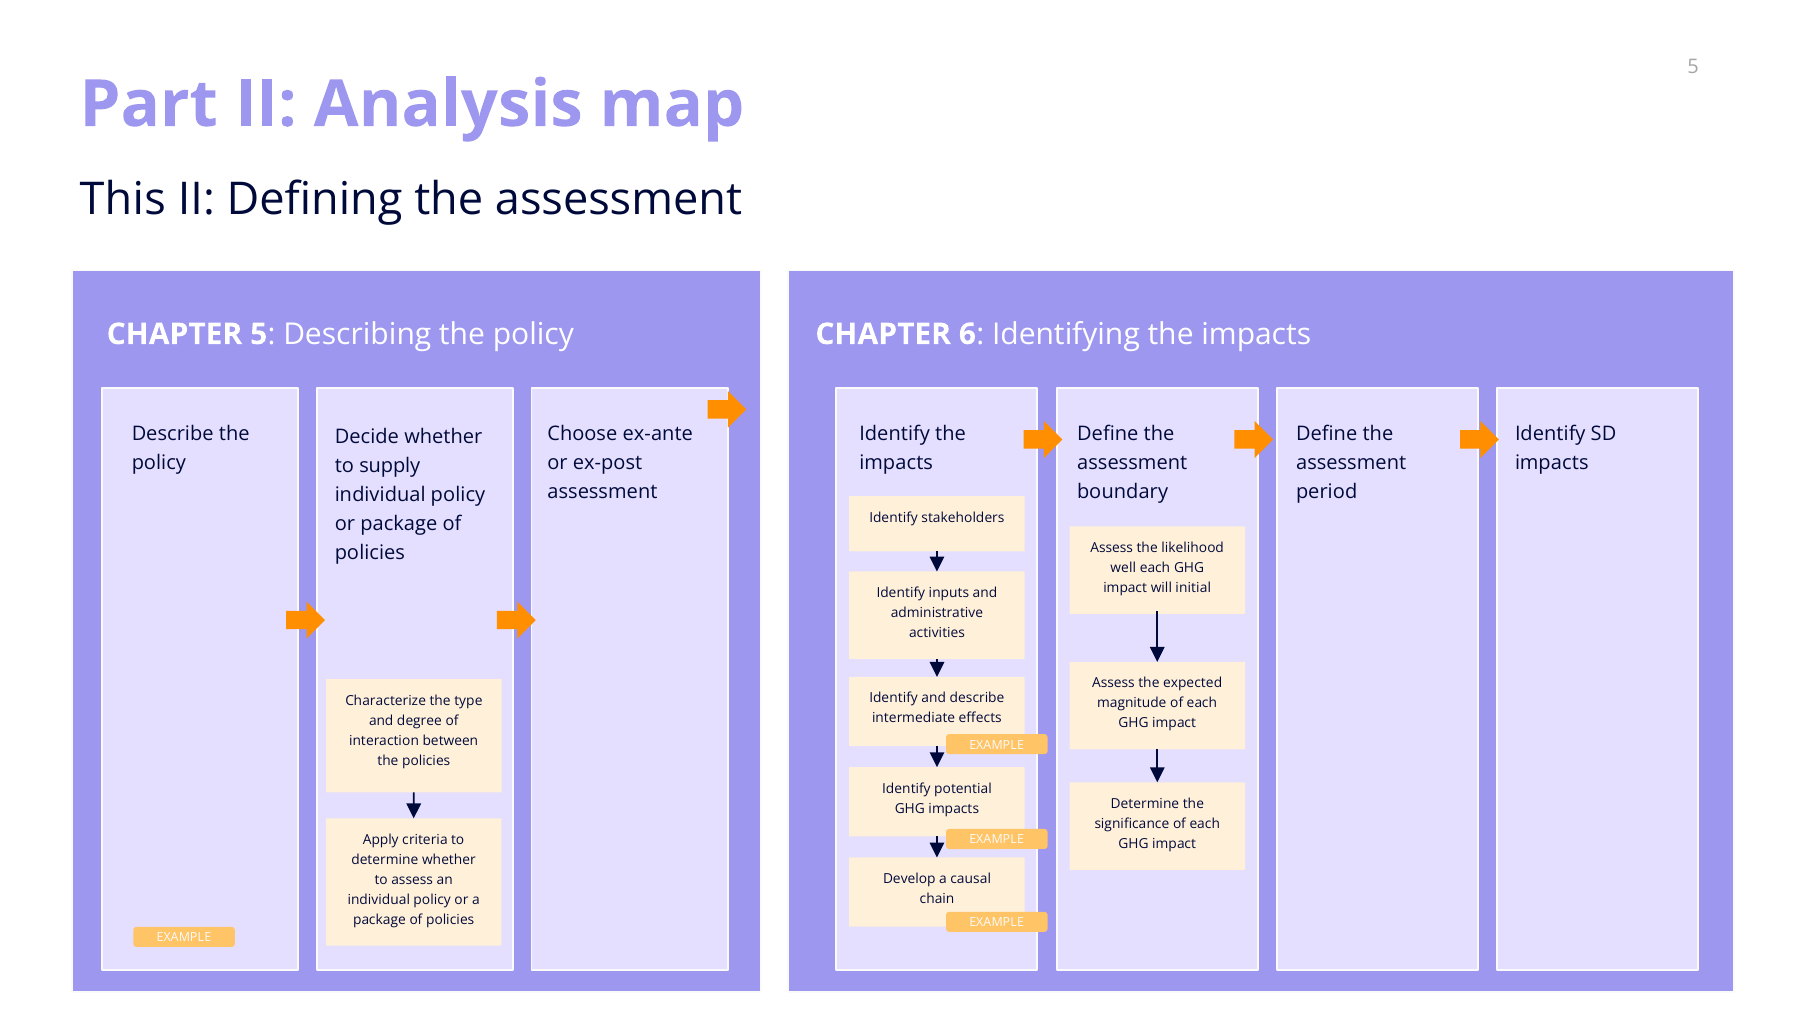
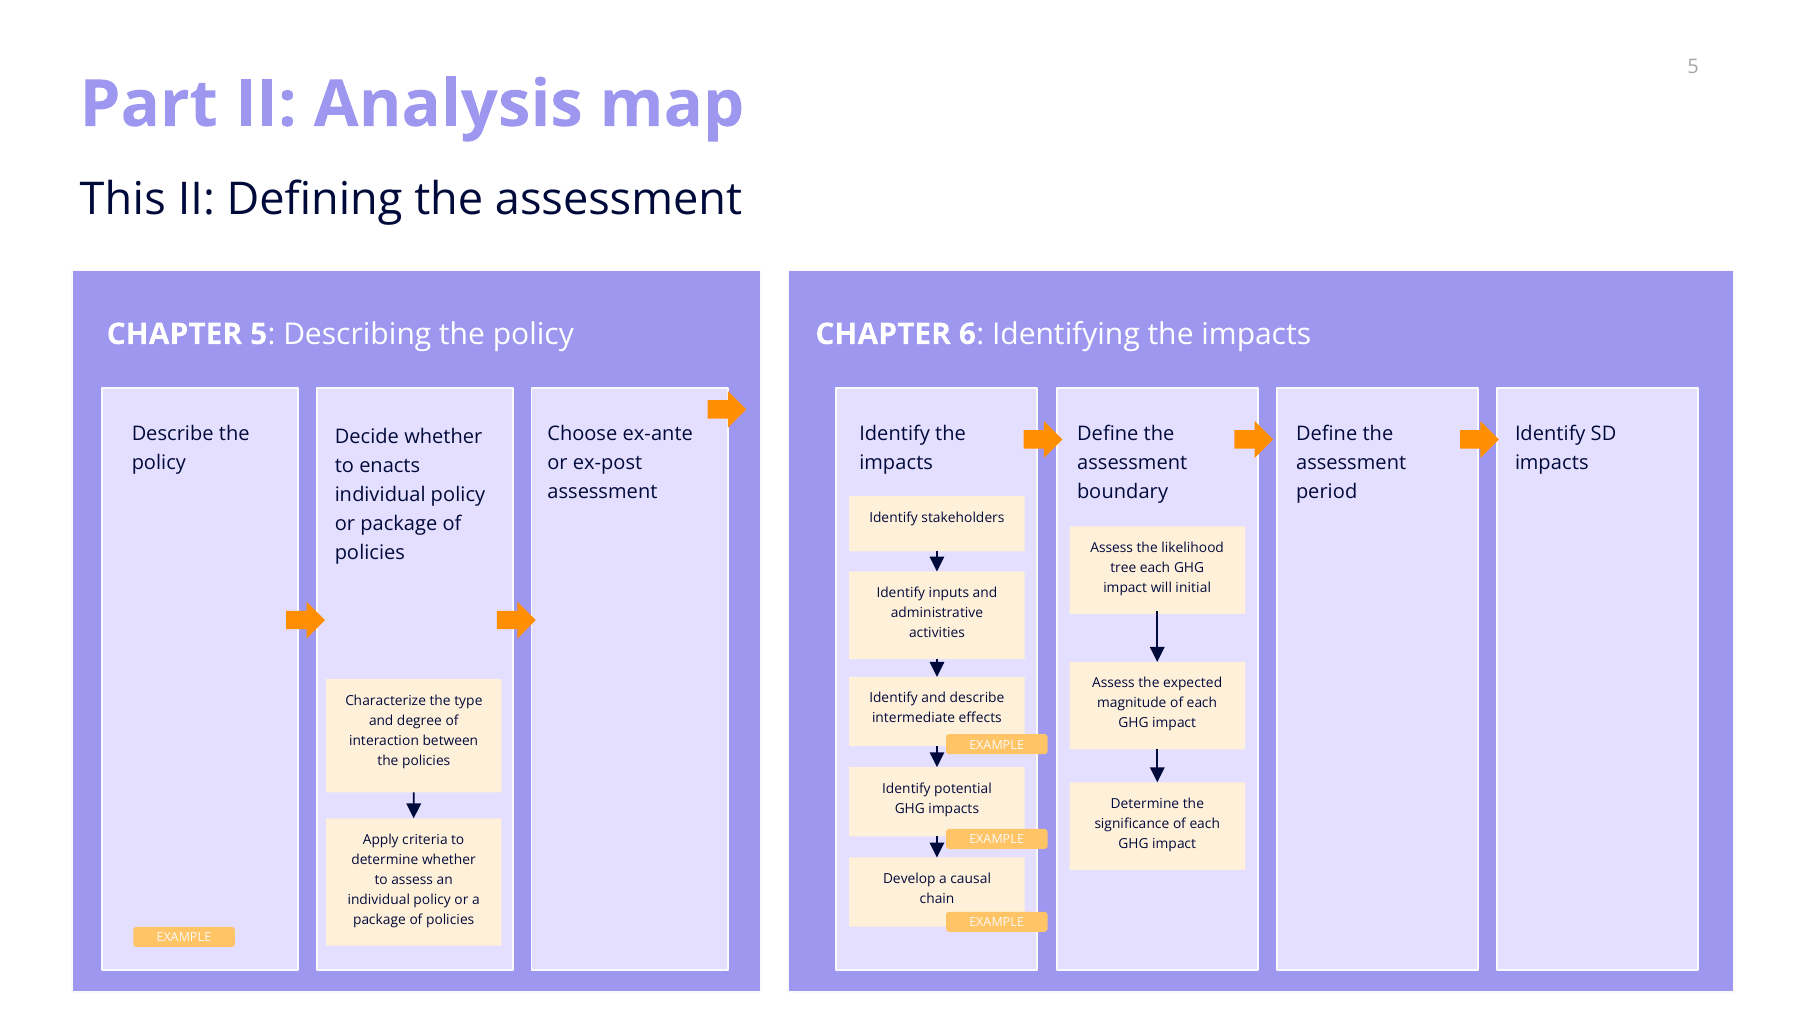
supply: supply -> enacts
well: well -> tree
